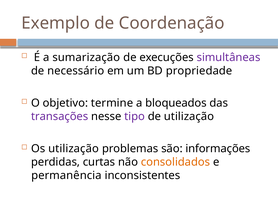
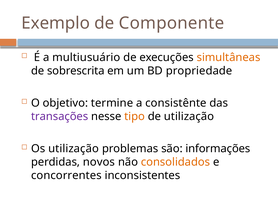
Coordenação: Coordenação -> Componente
sumarização: sumarização -> multiusuário
simultâneas colour: purple -> orange
necessário: necessário -> sobrescrita
bloqueados: bloqueados -> consistênte
tipo colour: purple -> orange
curtas: curtas -> novos
permanência: permanência -> concorrentes
